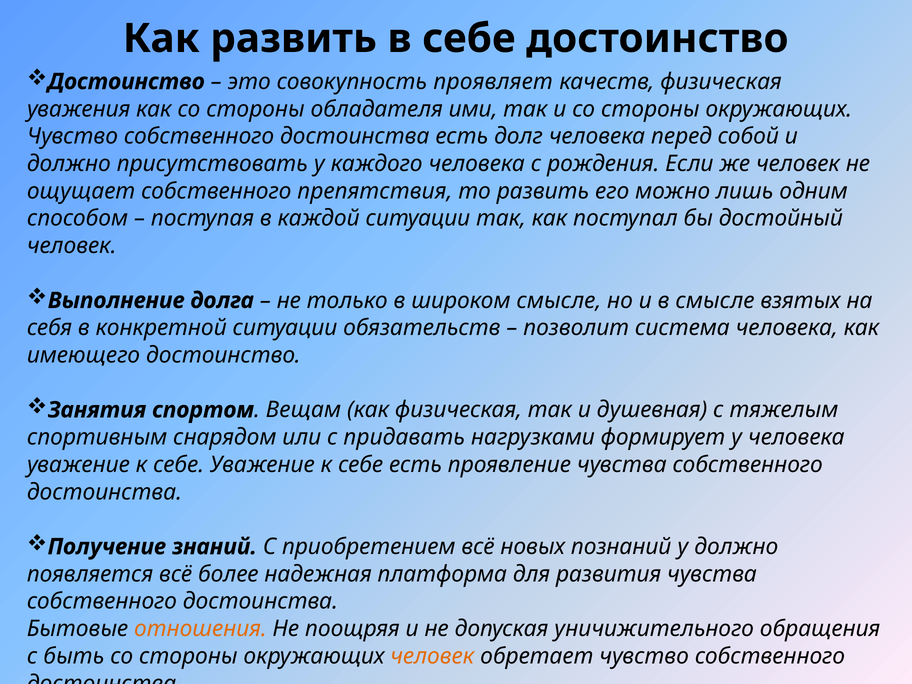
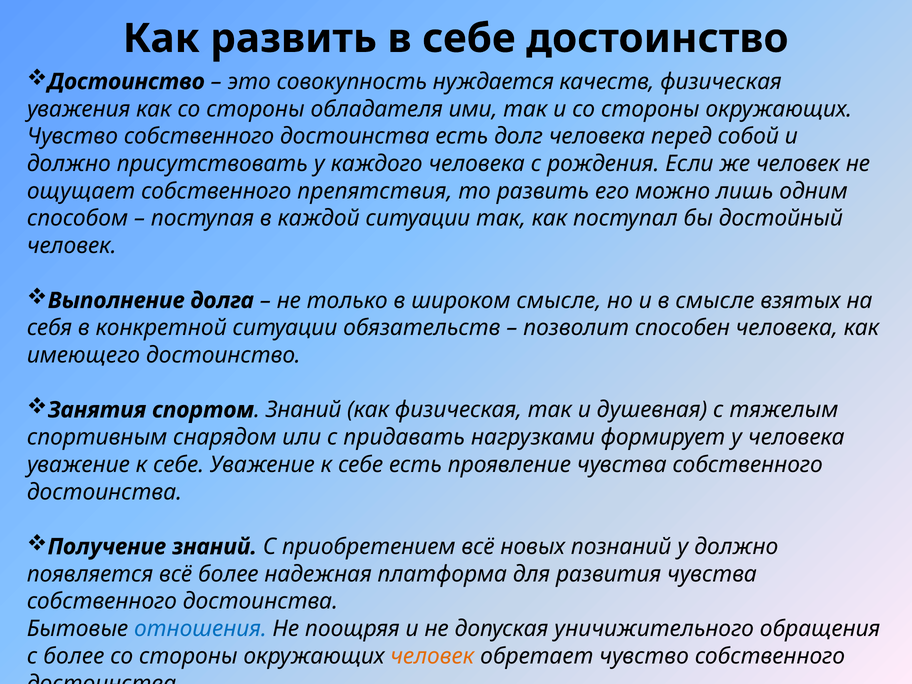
проявляет: проявляет -> нуждается
система: система -> способен
Вещам at (303, 410): Вещам -> Знаний
отношения colour: orange -> blue
с быть: быть -> более
